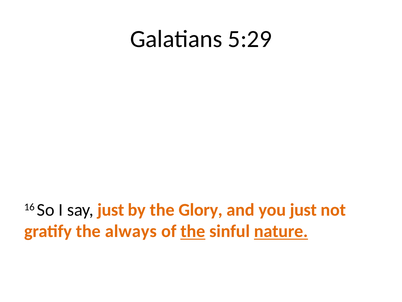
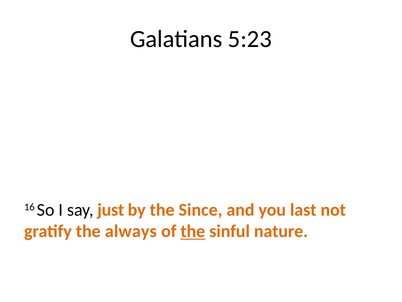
5:29: 5:29 -> 5:23
Glory: Glory -> Since
you just: just -> last
nature underline: present -> none
